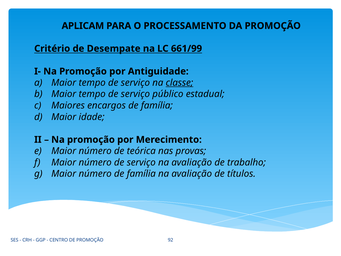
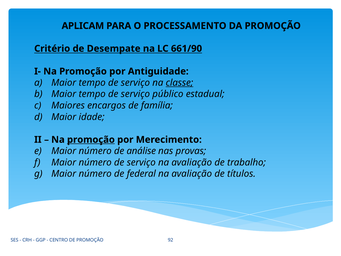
661/99: 661/99 -> 661/90
promoção at (91, 140) underline: none -> present
teórica: teórica -> análise
número de família: família -> federal
